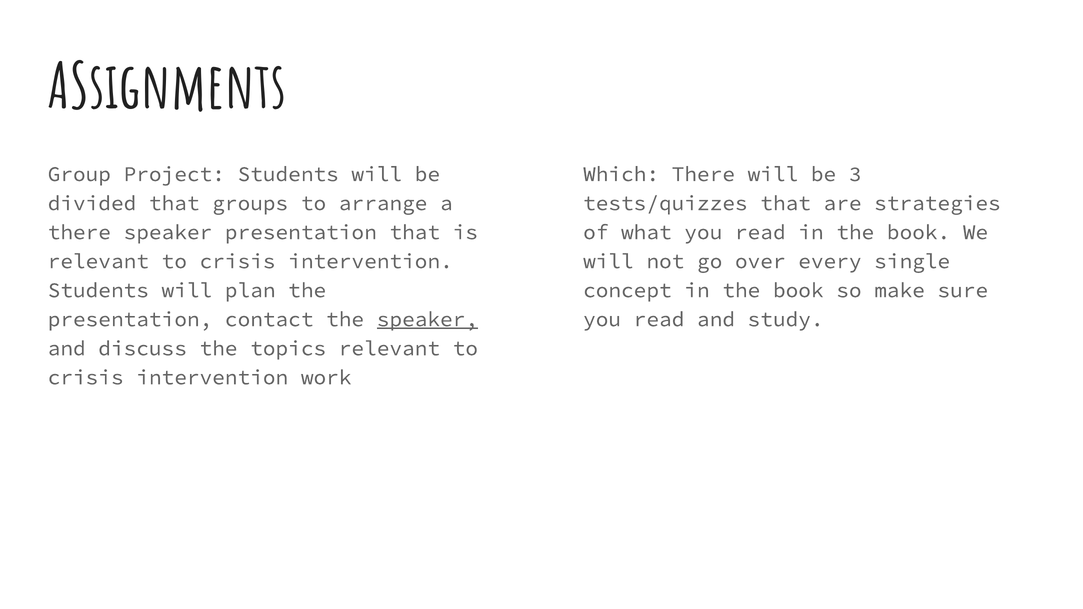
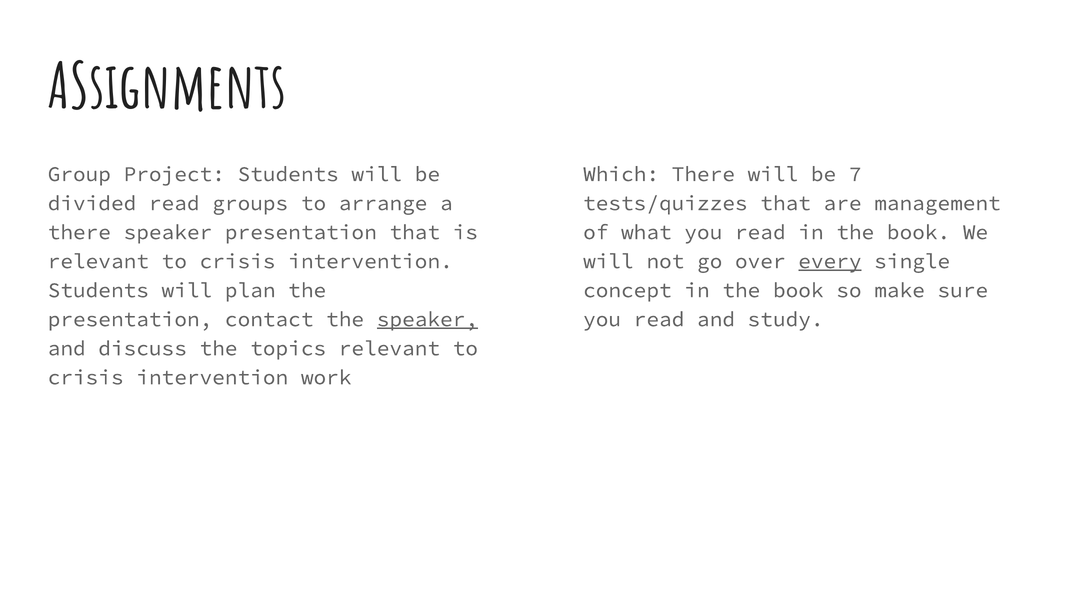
3: 3 -> 7
divided that: that -> read
strategies: strategies -> management
every underline: none -> present
